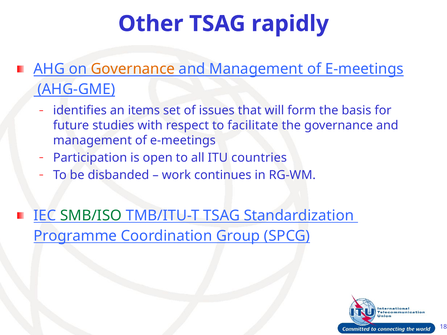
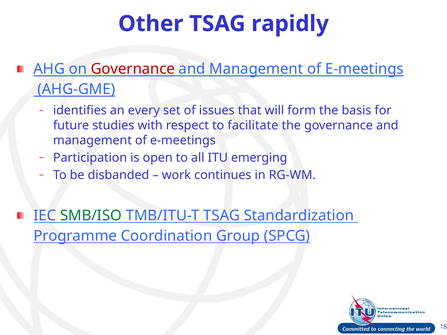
Governance at (133, 69) colour: orange -> red
items: items -> every
countries: countries -> emerging
